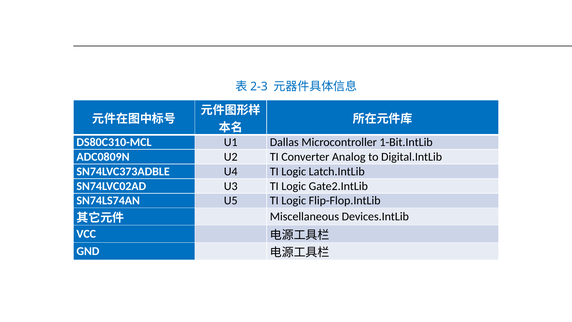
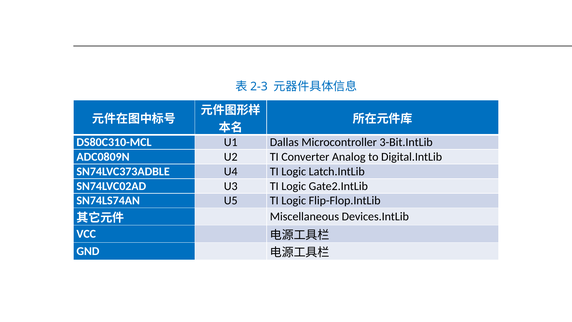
1-Bit.IntLib: 1-Bit.IntLib -> 3-Bit.IntLib
